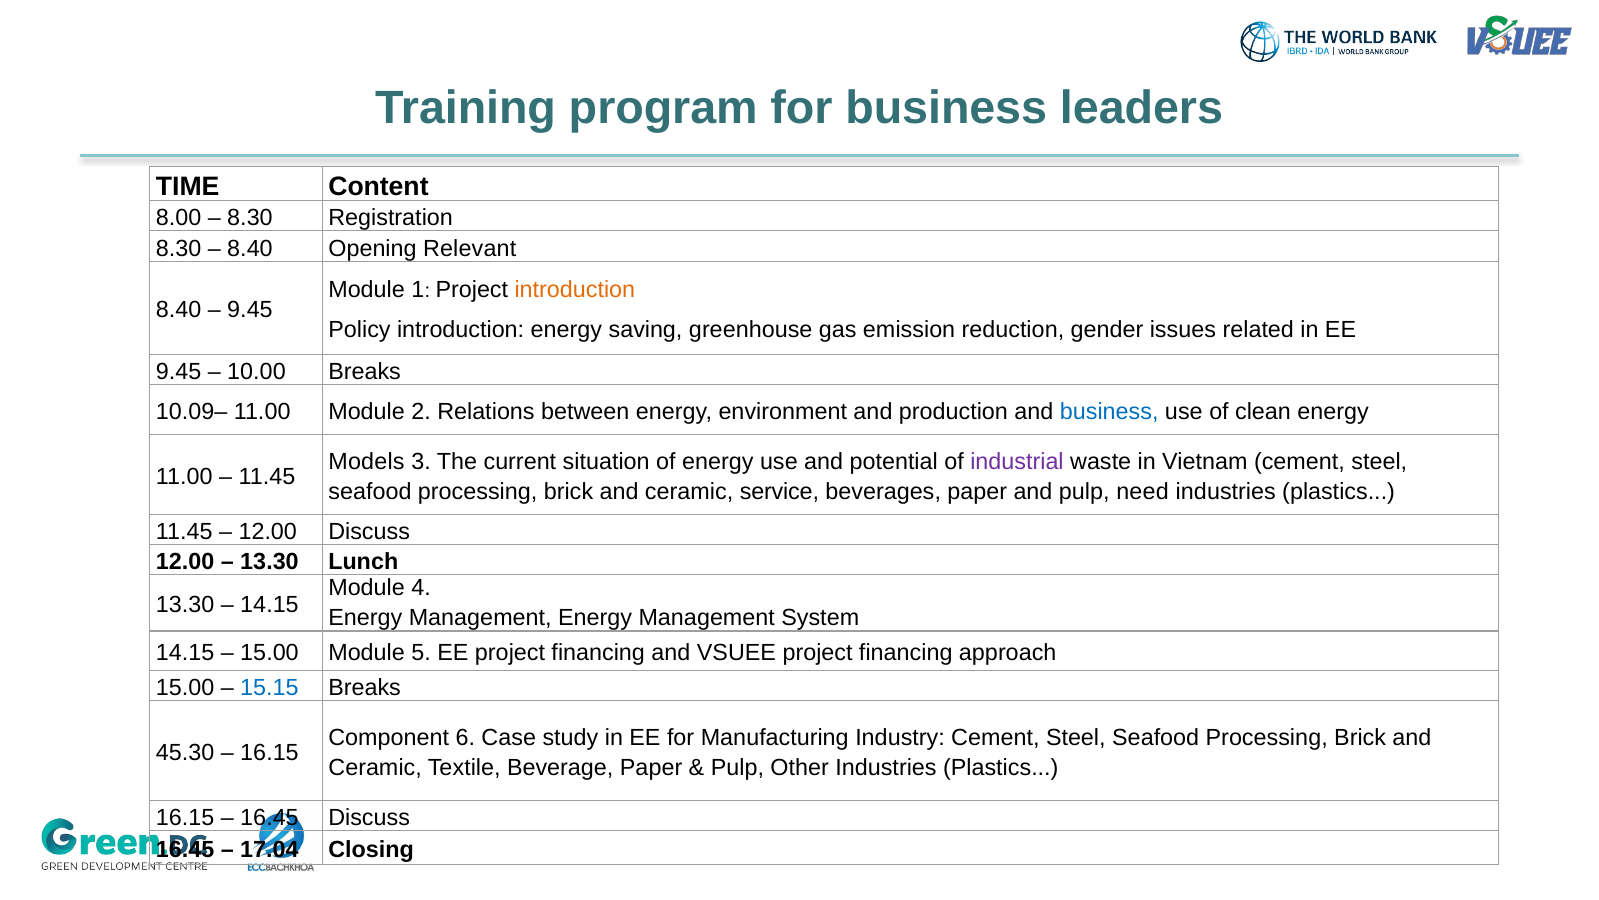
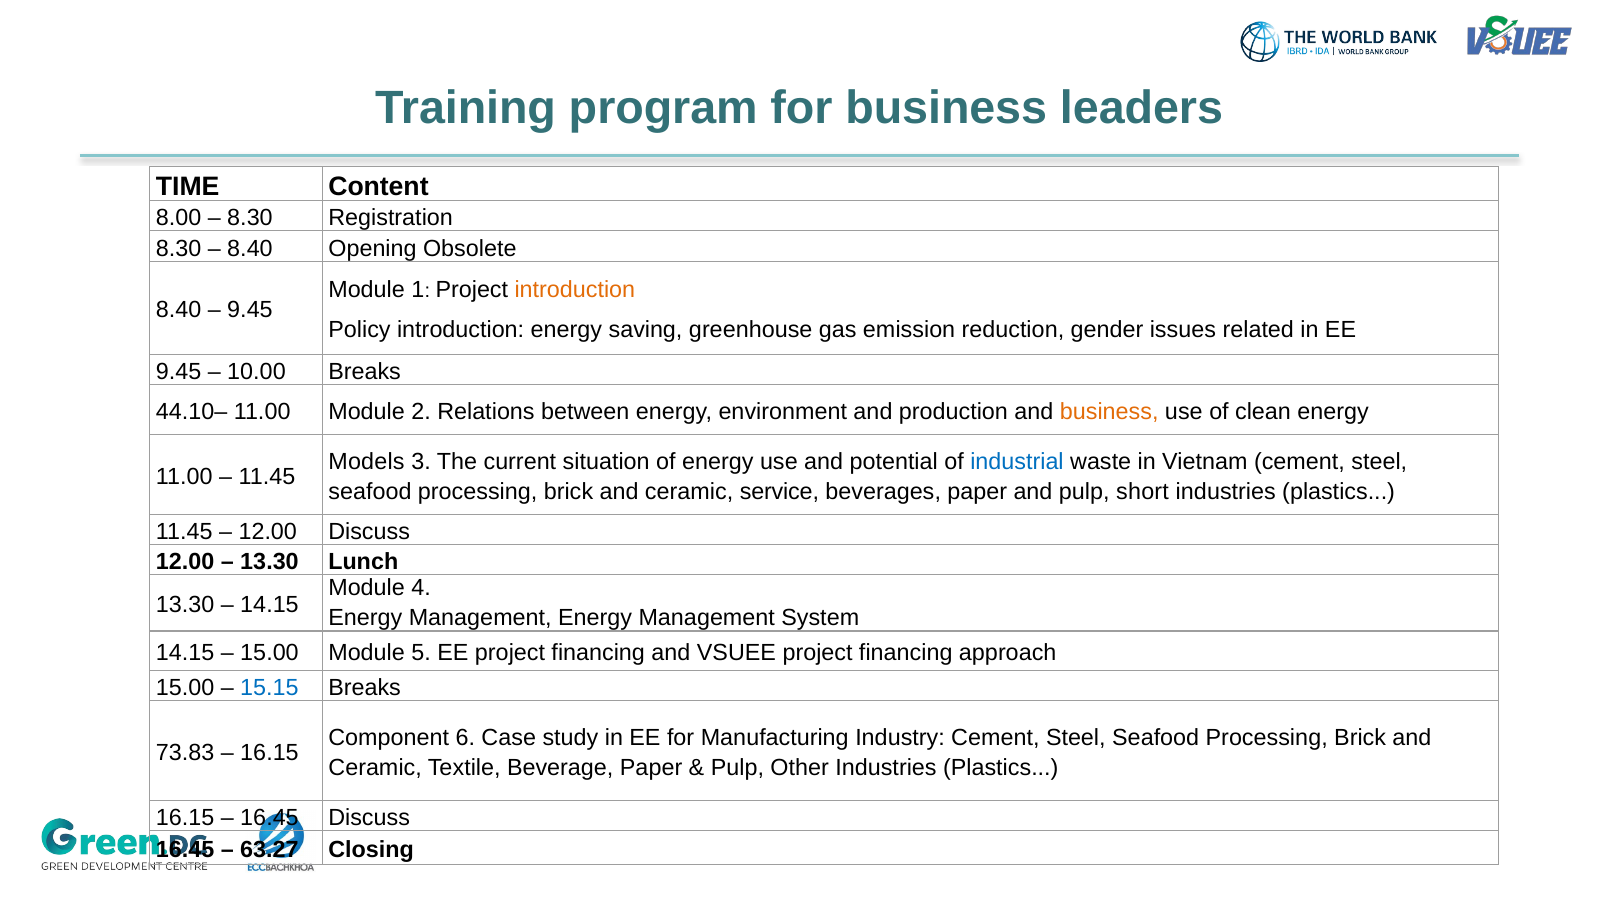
Relevant: Relevant -> Obsolete
10.09–: 10.09– -> 44.10–
business at (1109, 412) colour: blue -> orange
industrial colour: purple -> blue
need: need -> short
45.30: 45.30 -> 73.83
17.04: 17.04 -> 63.27
